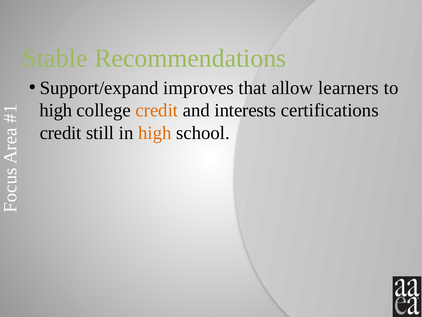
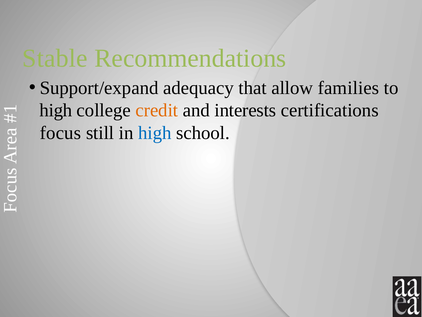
improves: improves -> adequacy
learners: learners -> families
credit at (61, 133): credit -> focus
high at (155, 133) colour: orange -> blue
